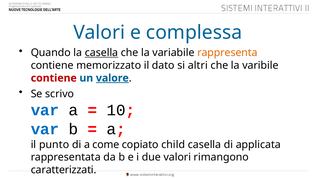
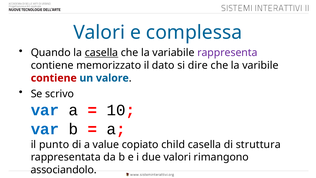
rappresenta colour: orange -> purple
altri: altri -> dire
valore underline: present -> none
come: come -> value
applicata: applicata -> struttura
caratterizzati: caratterizzati -> associandolo
